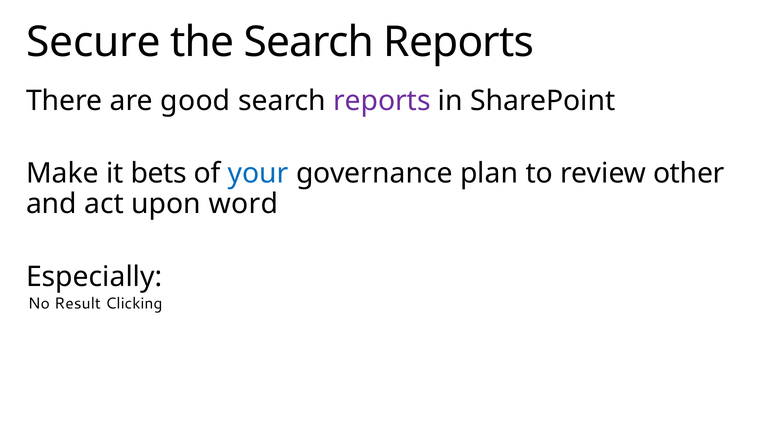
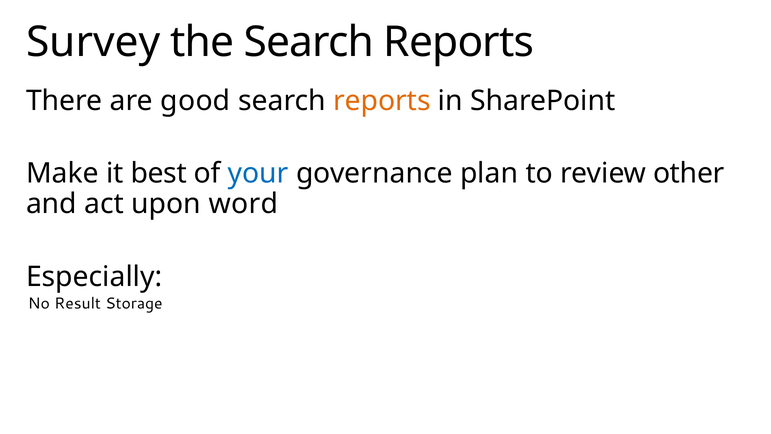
Secure: Secure -> Survey
reports at (382, 101) colour: purple -> orange
bets: bets -> best
Clicking: Clicking -> Storage
